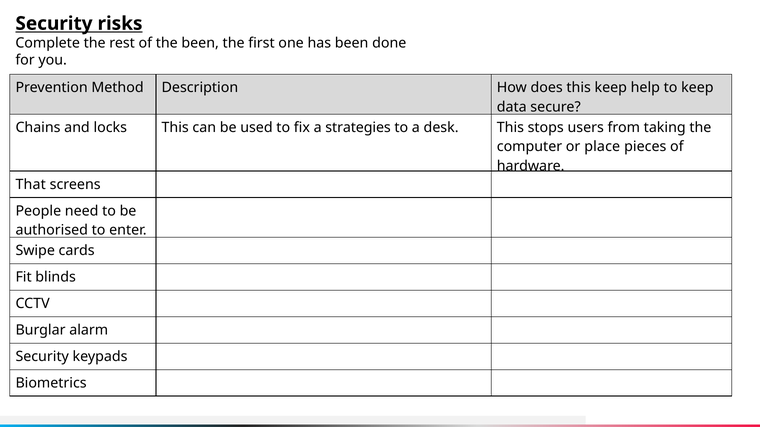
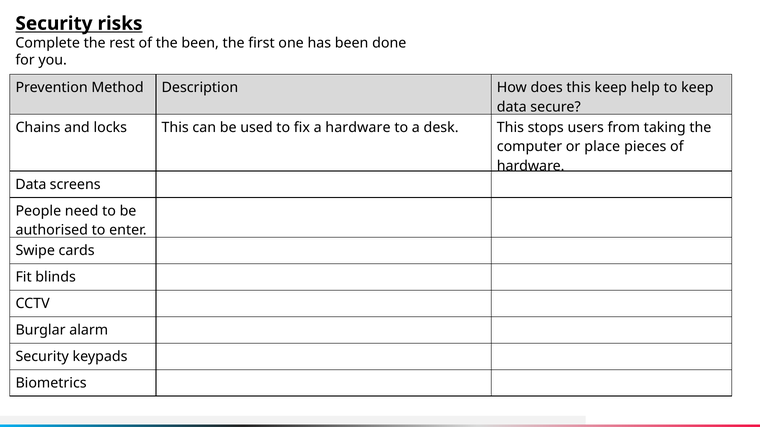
a strategies: strategies -> hardware
That at (31, 185): That -> Data
